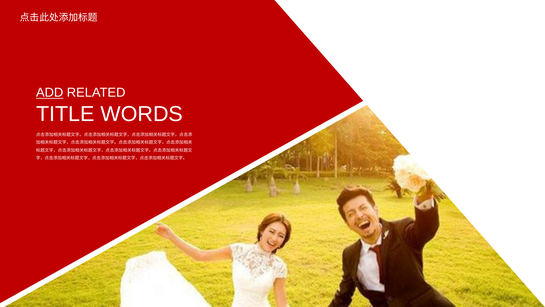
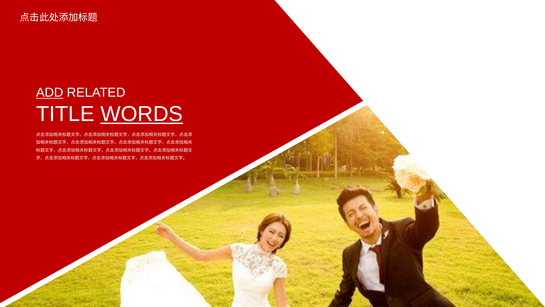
WORDS underline: none -> present
